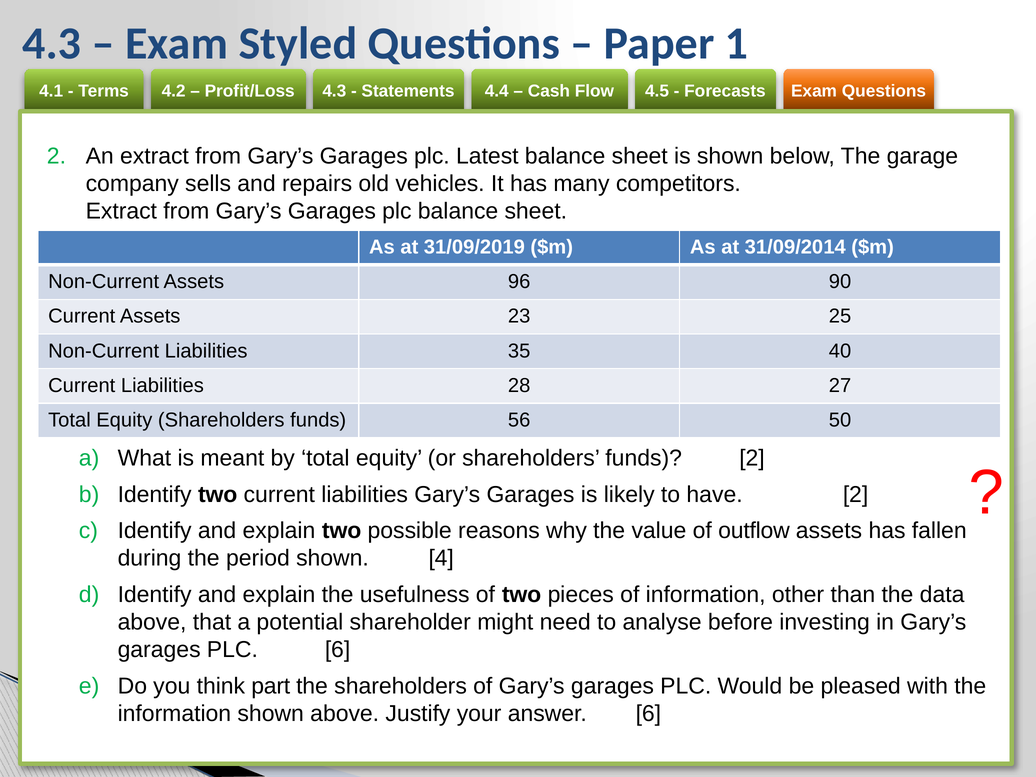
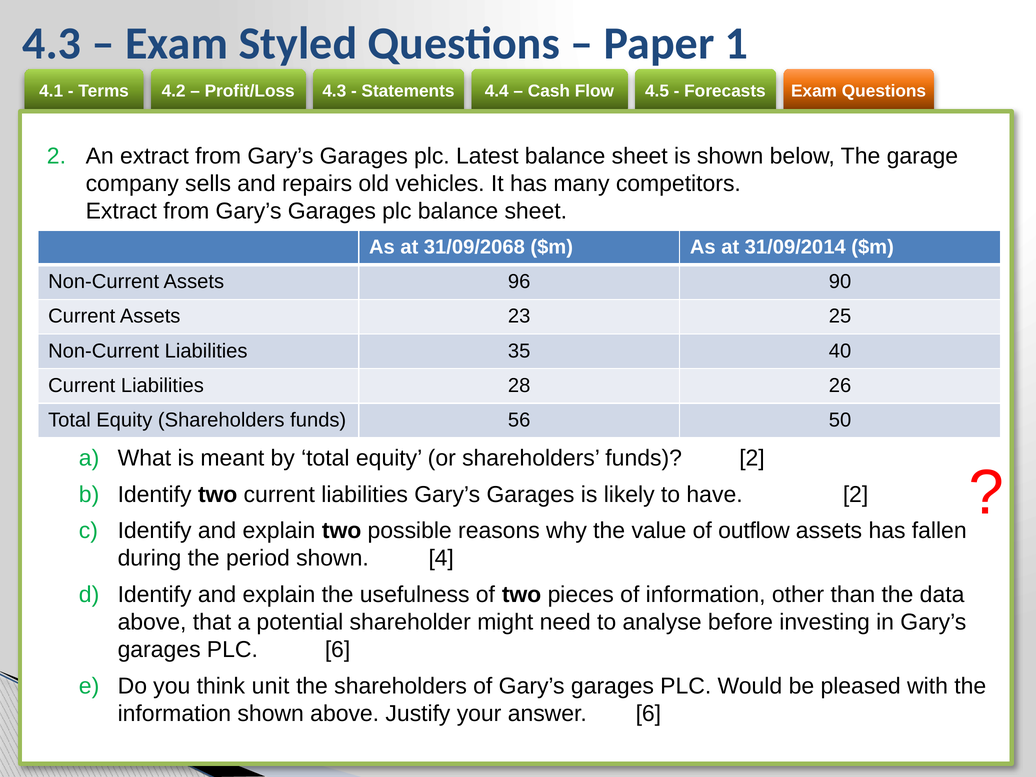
31/09/2019: 31/09/2019 -> 31/09/2068
27: 27 -> 26
part: part -> unit
